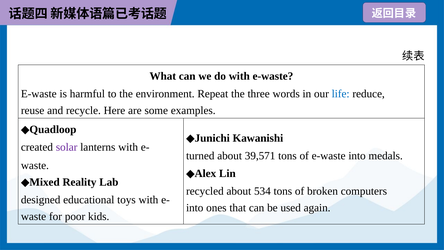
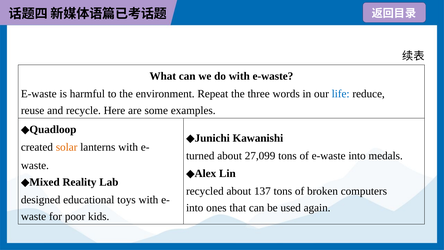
solar colour: purple -> orange
39,571: 39,571 -> 27,099
534: 534 -> 137
